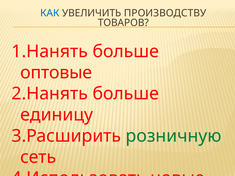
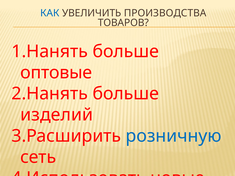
ПРОИЗВОДСТВУ: ПРОИЗВОДСТВУ -> ПРОИЗВОДСТВА
единицу: единицу -> изделий
розничную colour: green -> blue
